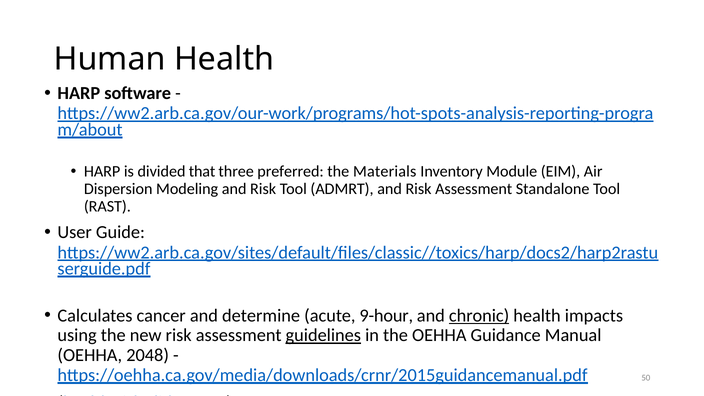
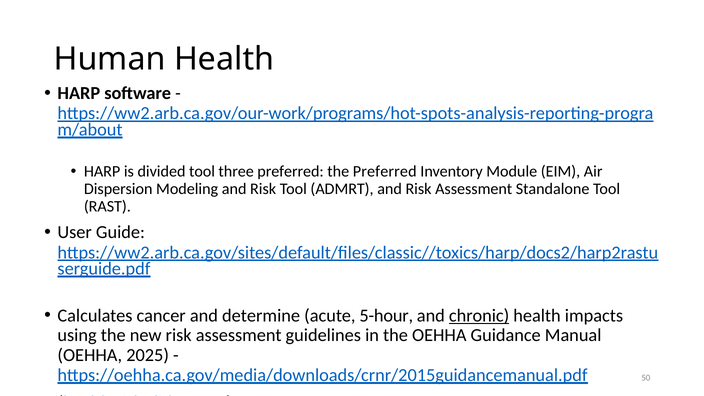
divided that: that -> tool
the Materials: Materials -> Preferred
9-hour: 9-hour -> 5-hour
guidelines underline: present -> none
2048: 2048 -> 2025
